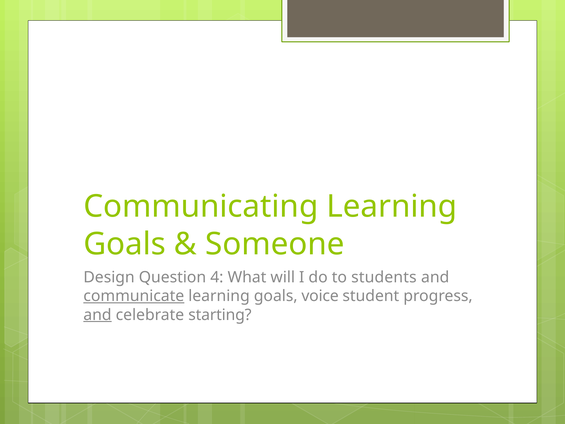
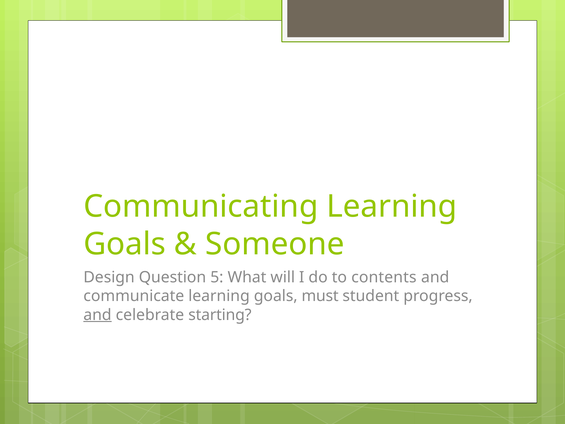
4: 4 -> 5
students: students -> contents
communicate underline: present -> none
voice: voice -> must
